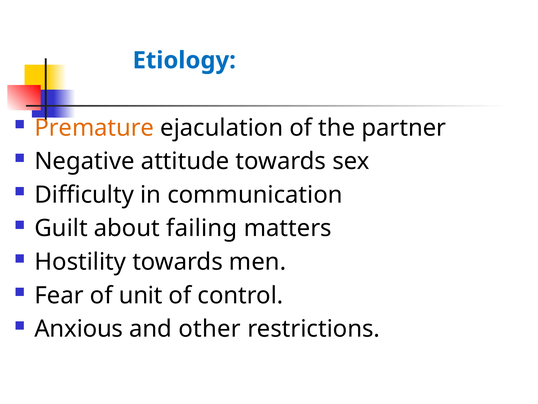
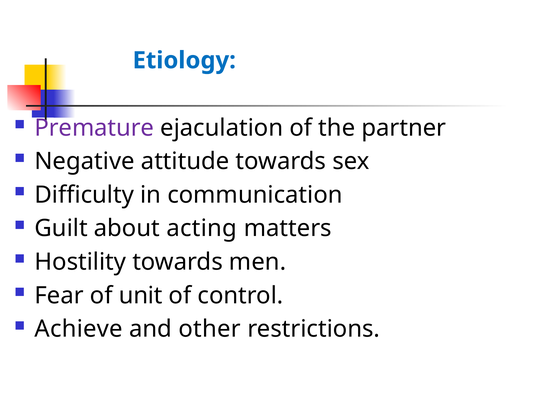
Premature colour: orange -> purple
failing: failing -> acting
Anxious: Anxious -> Achieve
